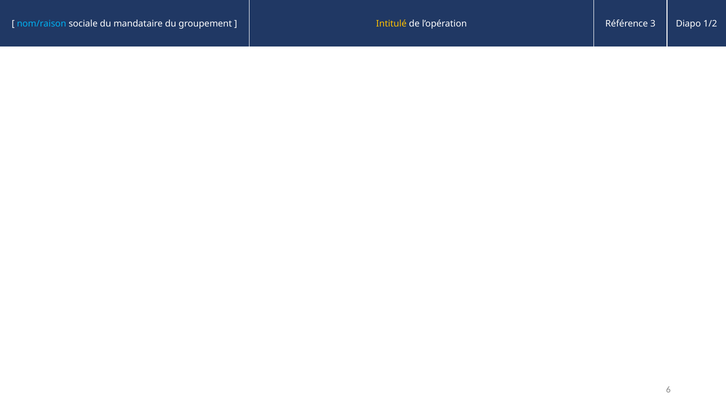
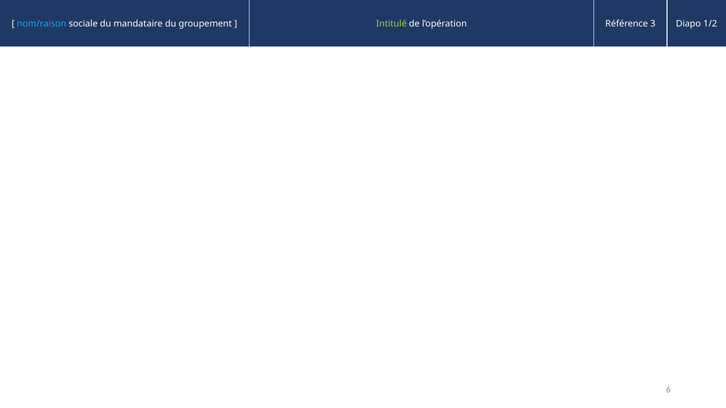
Intitulé colour: yellow -> light green
